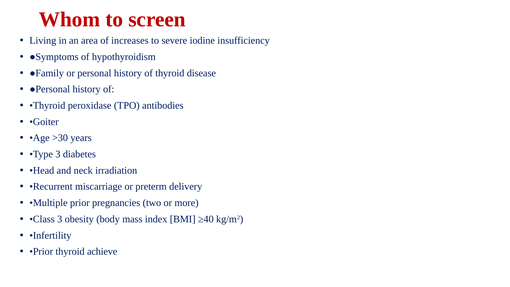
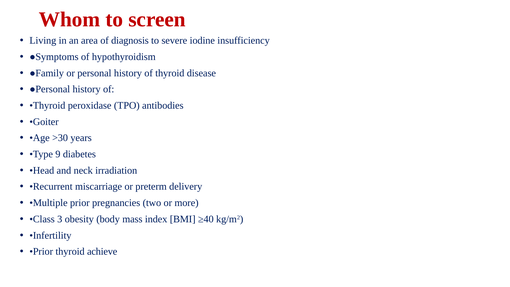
increases: increases -> diagnosis
Type 3: 3 -> 9
